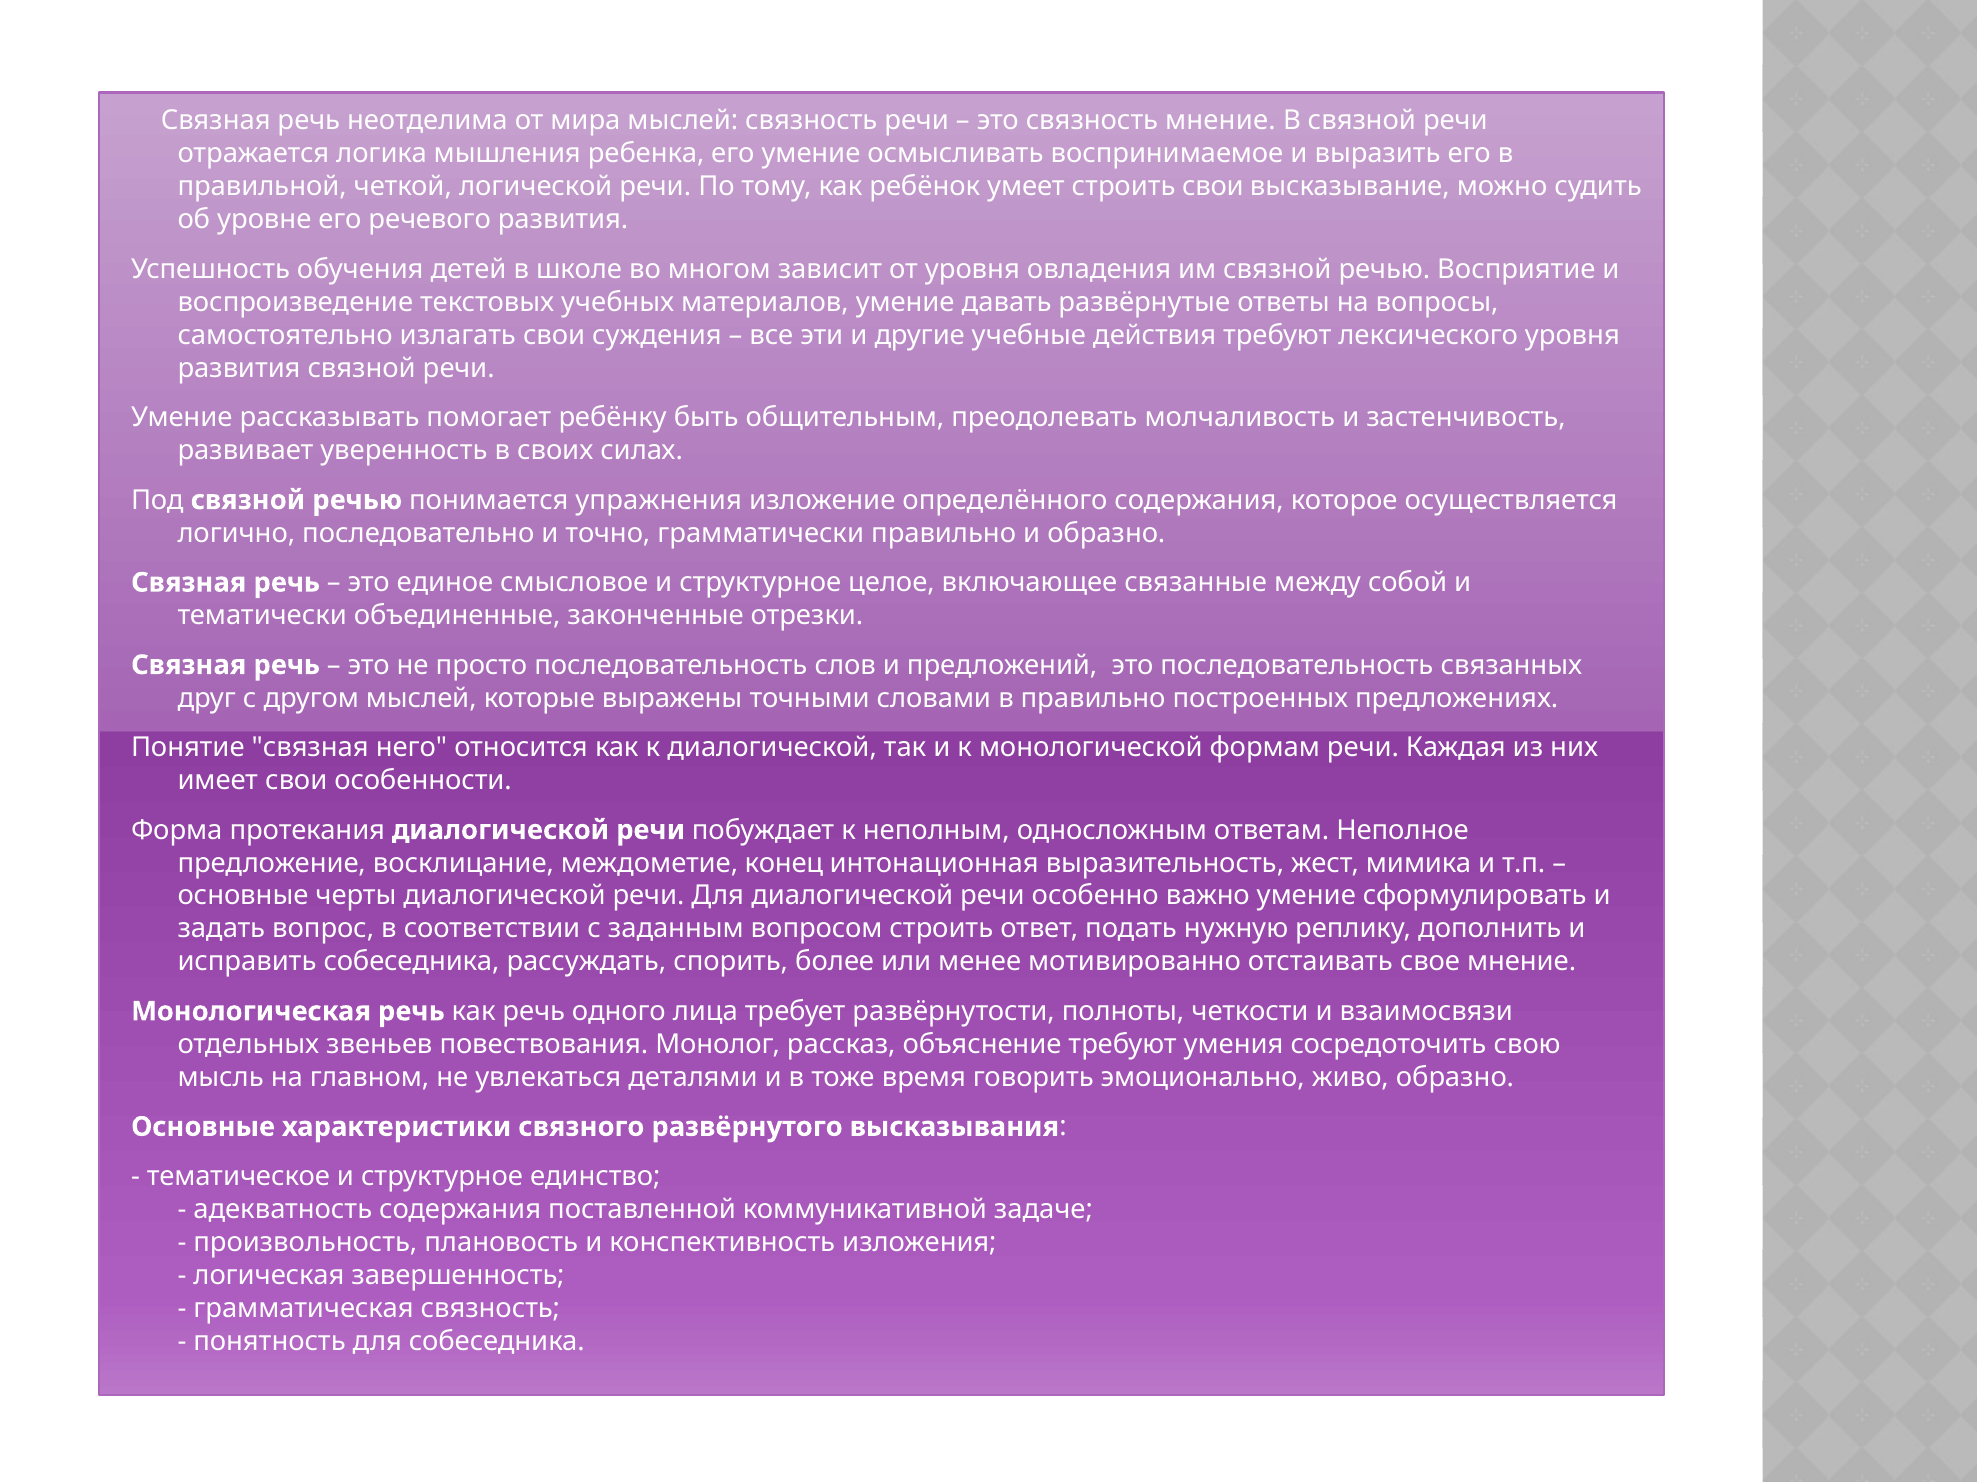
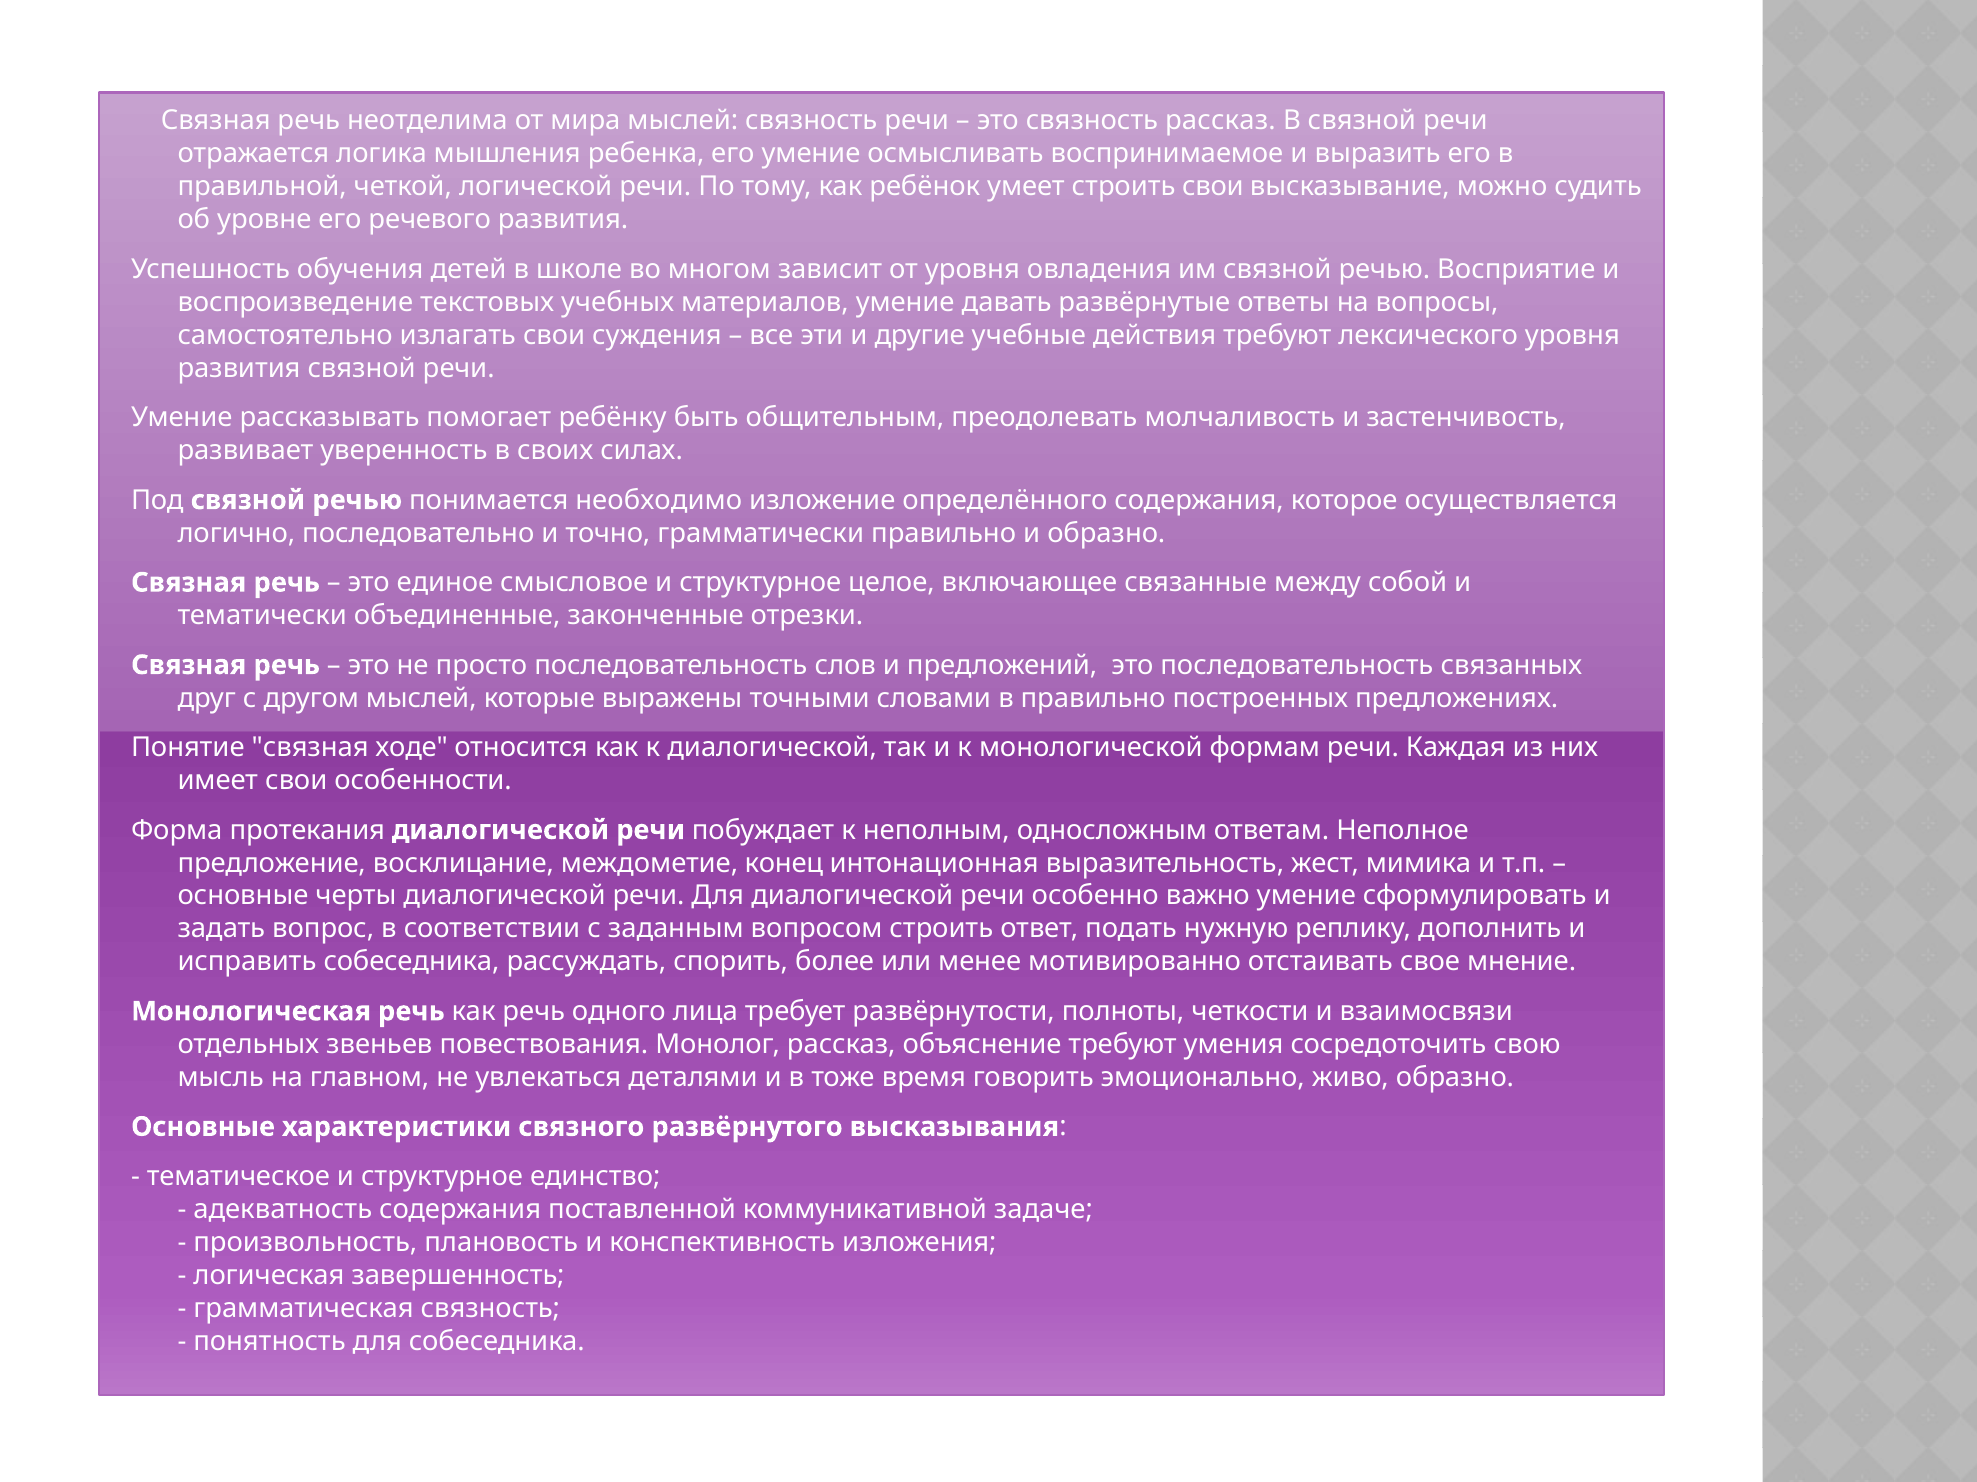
связность мнение: мнение -> рассказ
упражнения: упражнения -> необходимо
него: него -> ходе
